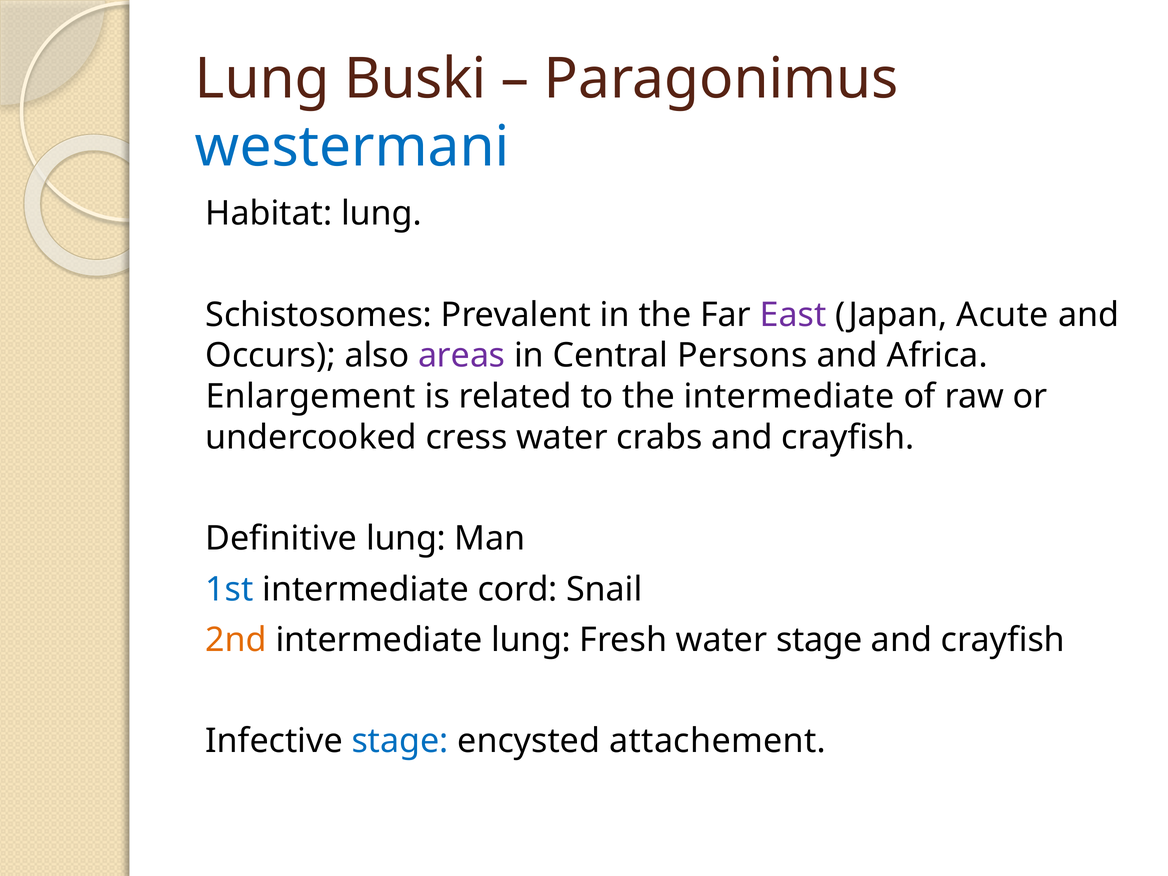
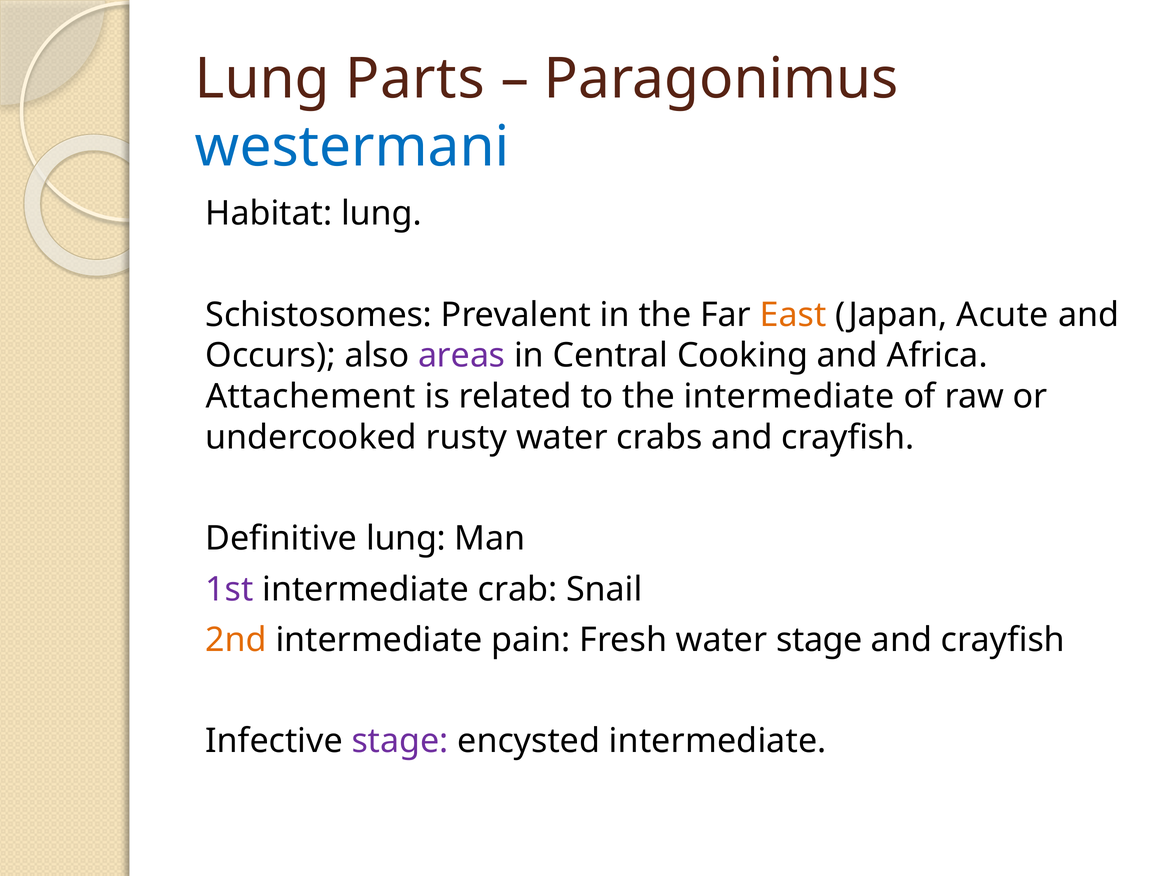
Buski: Buski -> Parts
East colour: purple -> orange
Persons: Persons -> Cooking
Enlargement: Enlargement -> Attachement
cress: cress -> rusty
1st colour: blue -> purple
cord: cord -> crab
intermediate lung: lung -> pain
stage at (400, 741) colour: blue -> purple
encysted attachement: attachement -> intermediate
